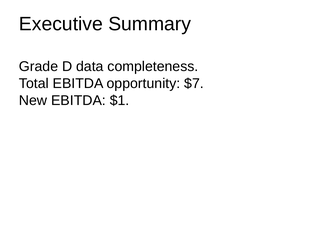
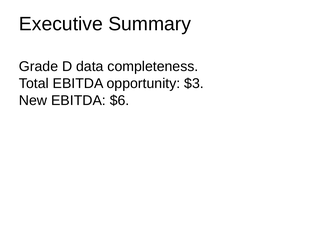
$7: $7 -> $3
$1: $1 -> $6
